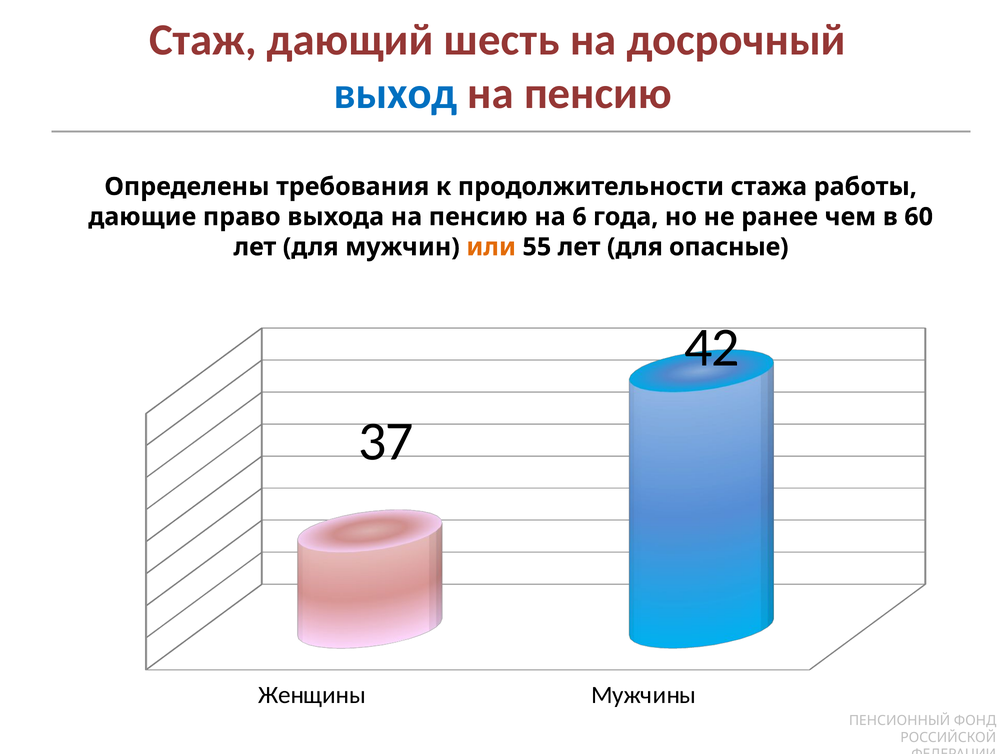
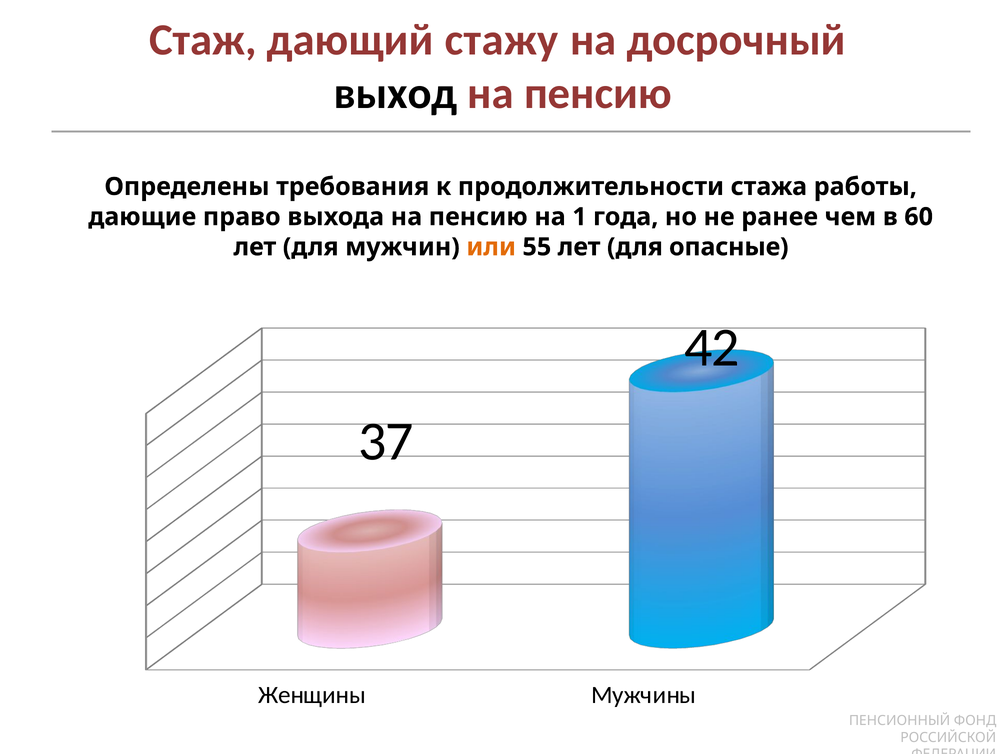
шесть: шесть -> стажу
выход colour: blue -> black
6: 6 -> 1
